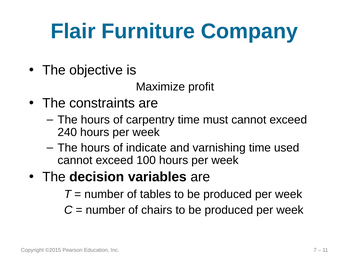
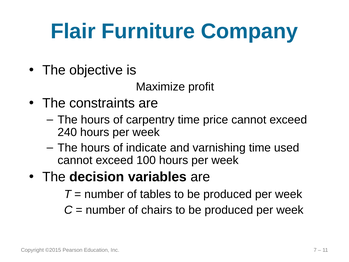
must: must -> price
